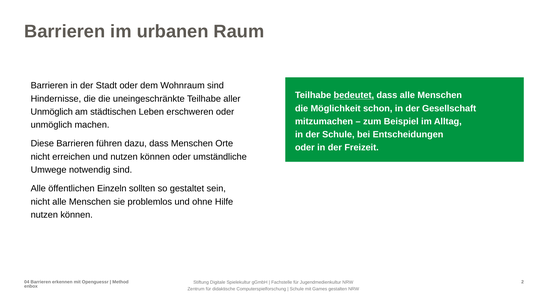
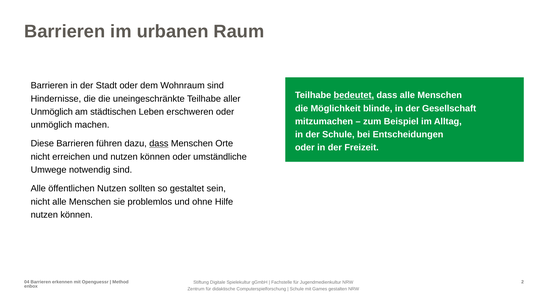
schon: schon -> blinde
dass at (159, 144) underline: none -> present
öffentlichen Einzeln: Einzeln -> Nutzen
